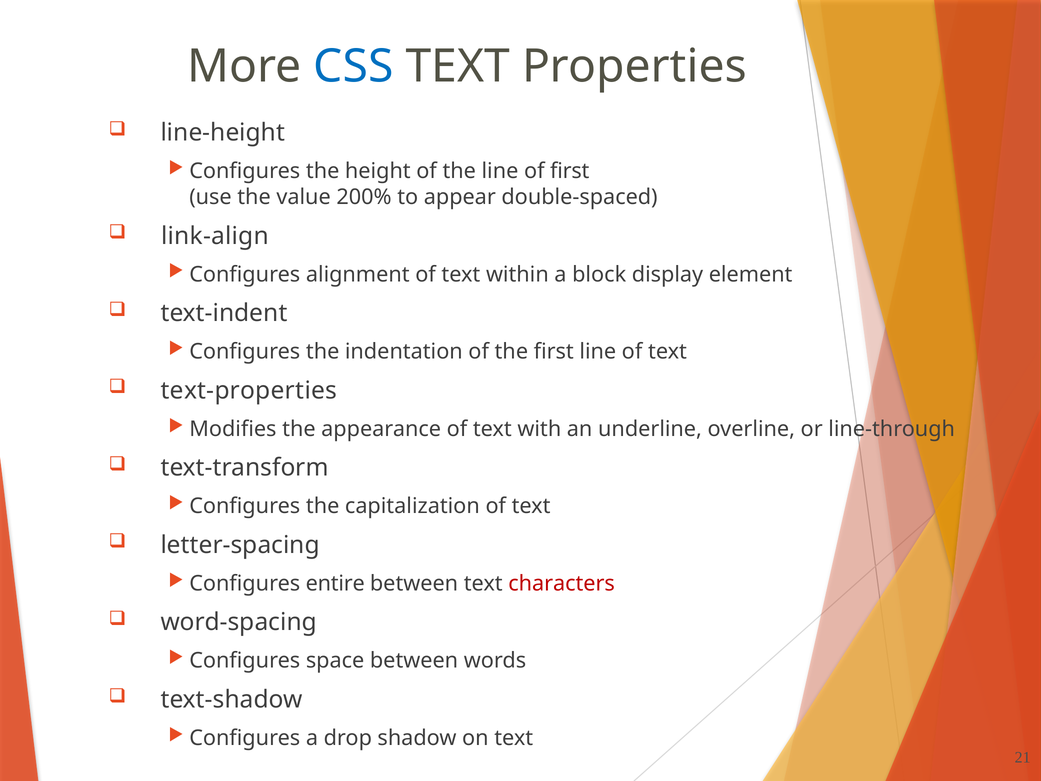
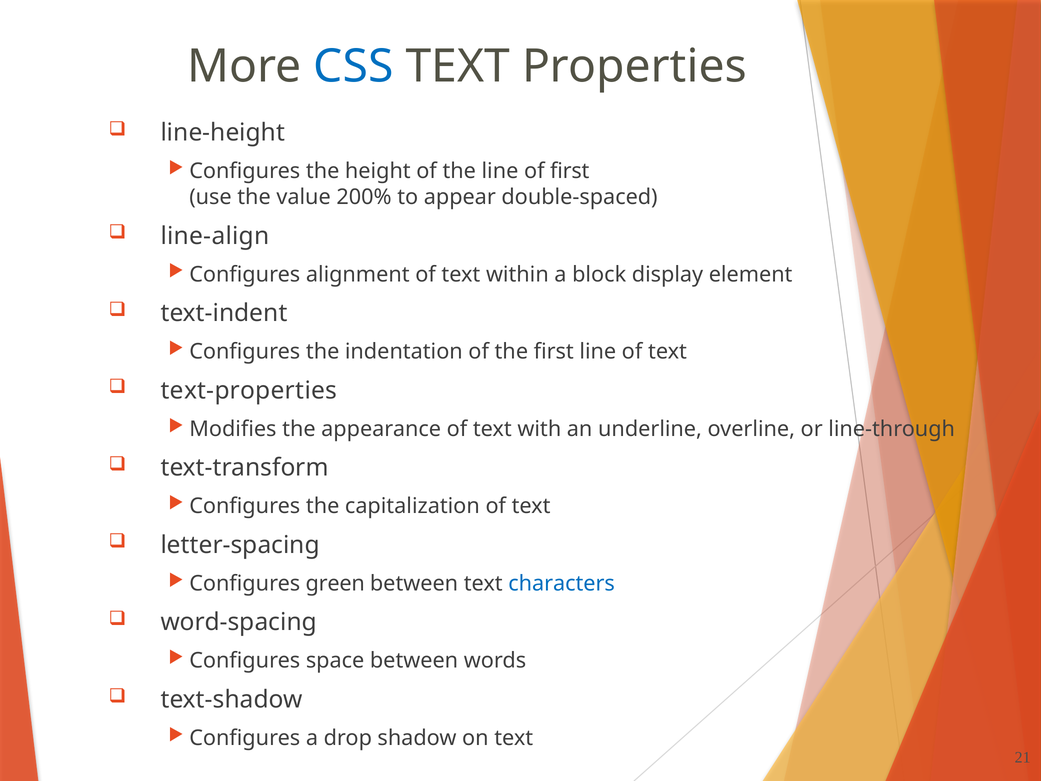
link-align: link-align -> line-align
entire: entire -> green
characters colour: red -> blue
